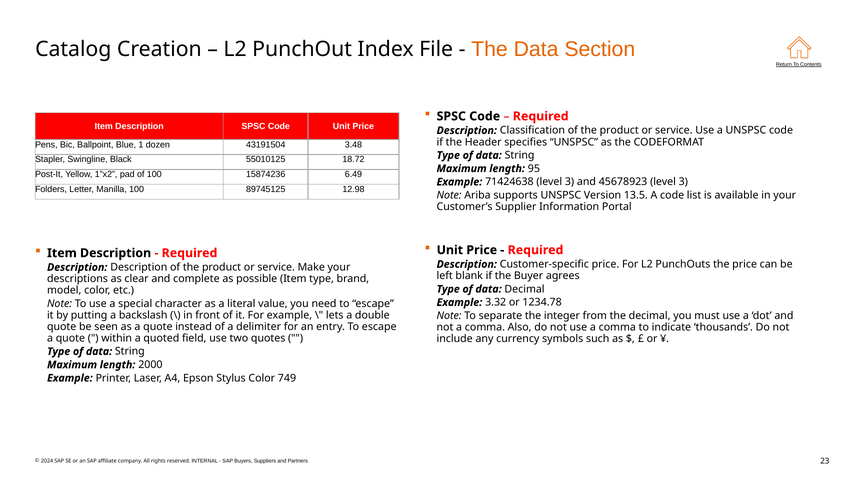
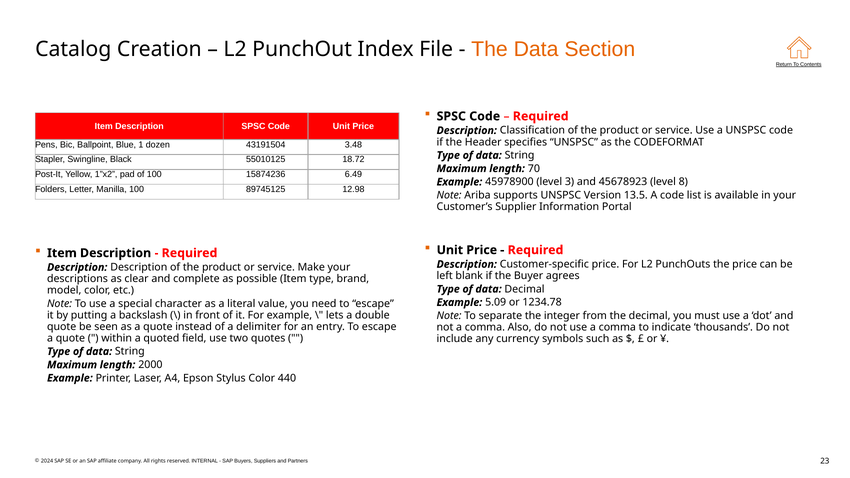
95: 95 -> 70
71424638: 71424638 -> 45978900
45678923 level 3: 3 -> 8
3.32: 3.32 -> 5.09
749: 749 -> 440
